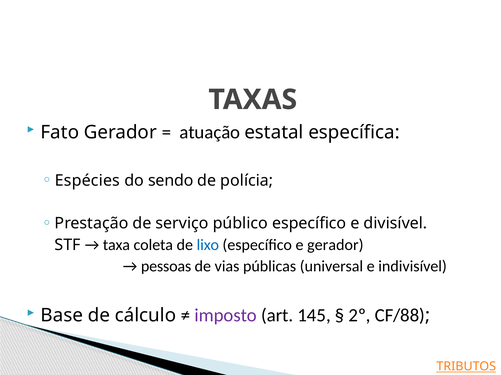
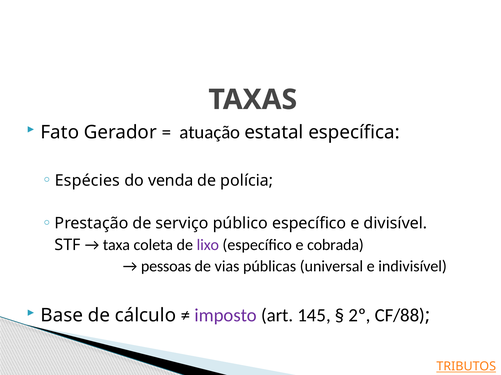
sendo: sendo -> venda
lixo colour: blue -> purple
e gerador: gerador -> cobrada
